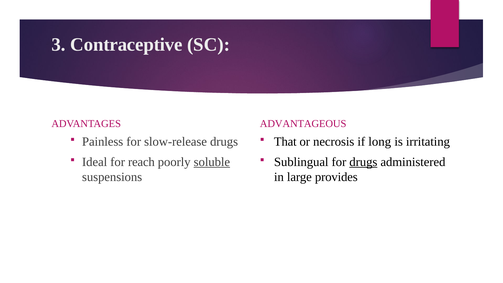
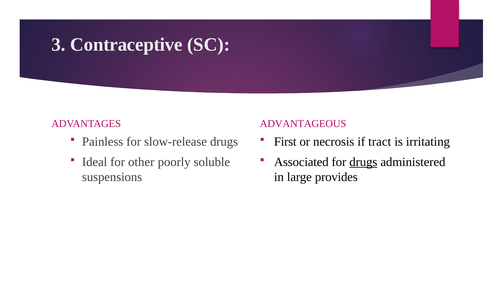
That: That -> First
long: long -> tract
reach: reach -> other
soluble underline: present -> none
Sublingual: Sublingual -> Associated
